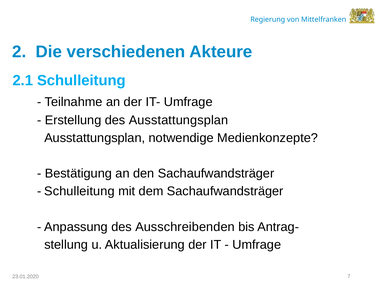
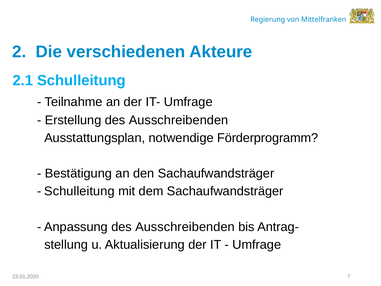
Erstellung des Ausstattungsplan: Ausstattungsplan -> Ausschreibenden
Medienkonzepte: Medienkonzepte -> Förderprogramm
